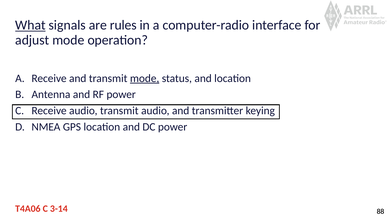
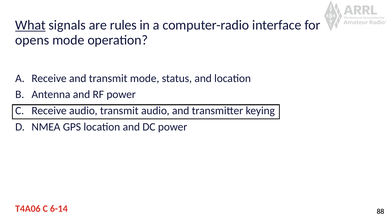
adjust: adjust -> opens
mode at (145, 78) underline: present -> none
3-14: 3-14 -> 6-14
